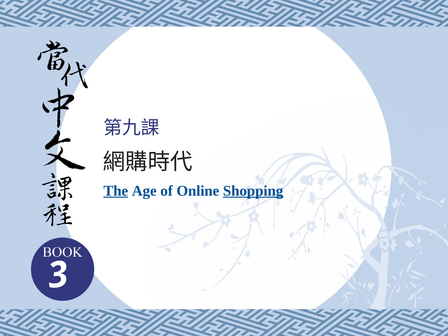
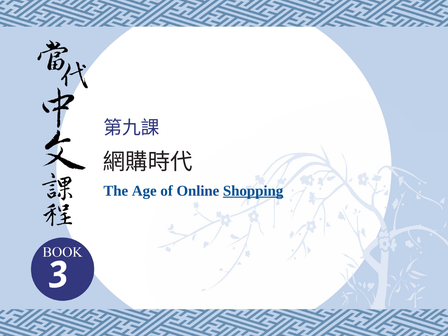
The underline: present -> none
